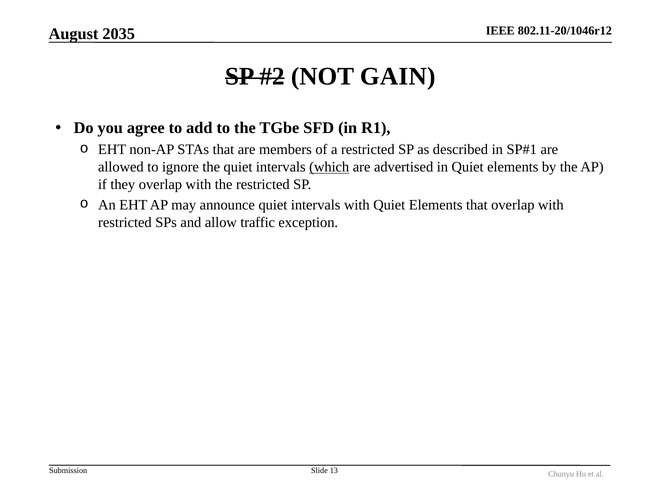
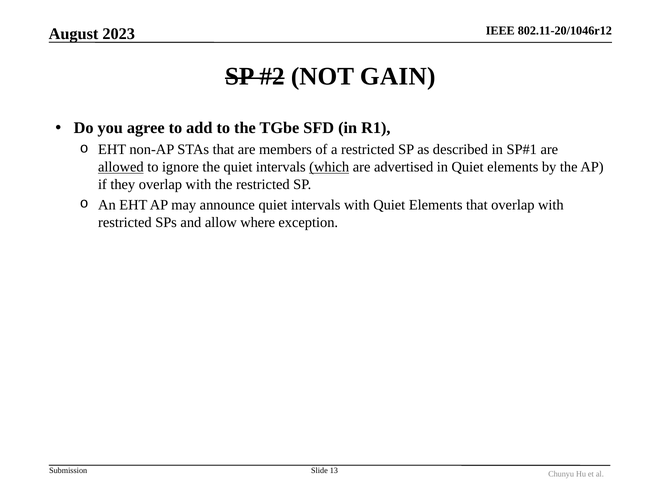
2035: 2035 -> 2023
allowed underline: none -> present
traffic: traffic -> where
